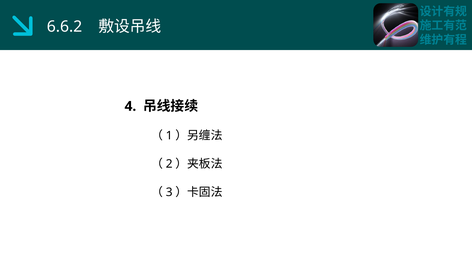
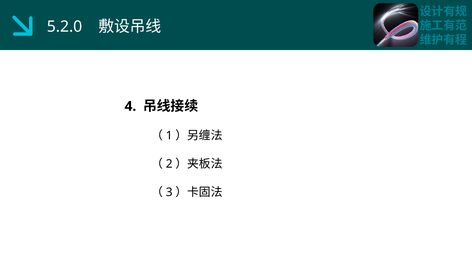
6.6.2: 6.6.2 -> 5.2.0
